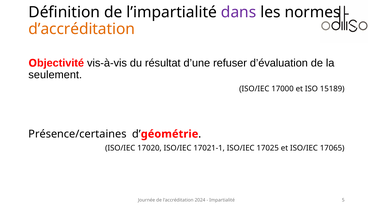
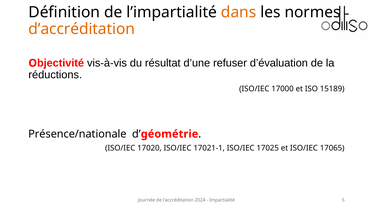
dans colour: purple -> orange
seulement: seulement -> réductions
Présence/certaines: Présence/certaines -> Présence/nationale
